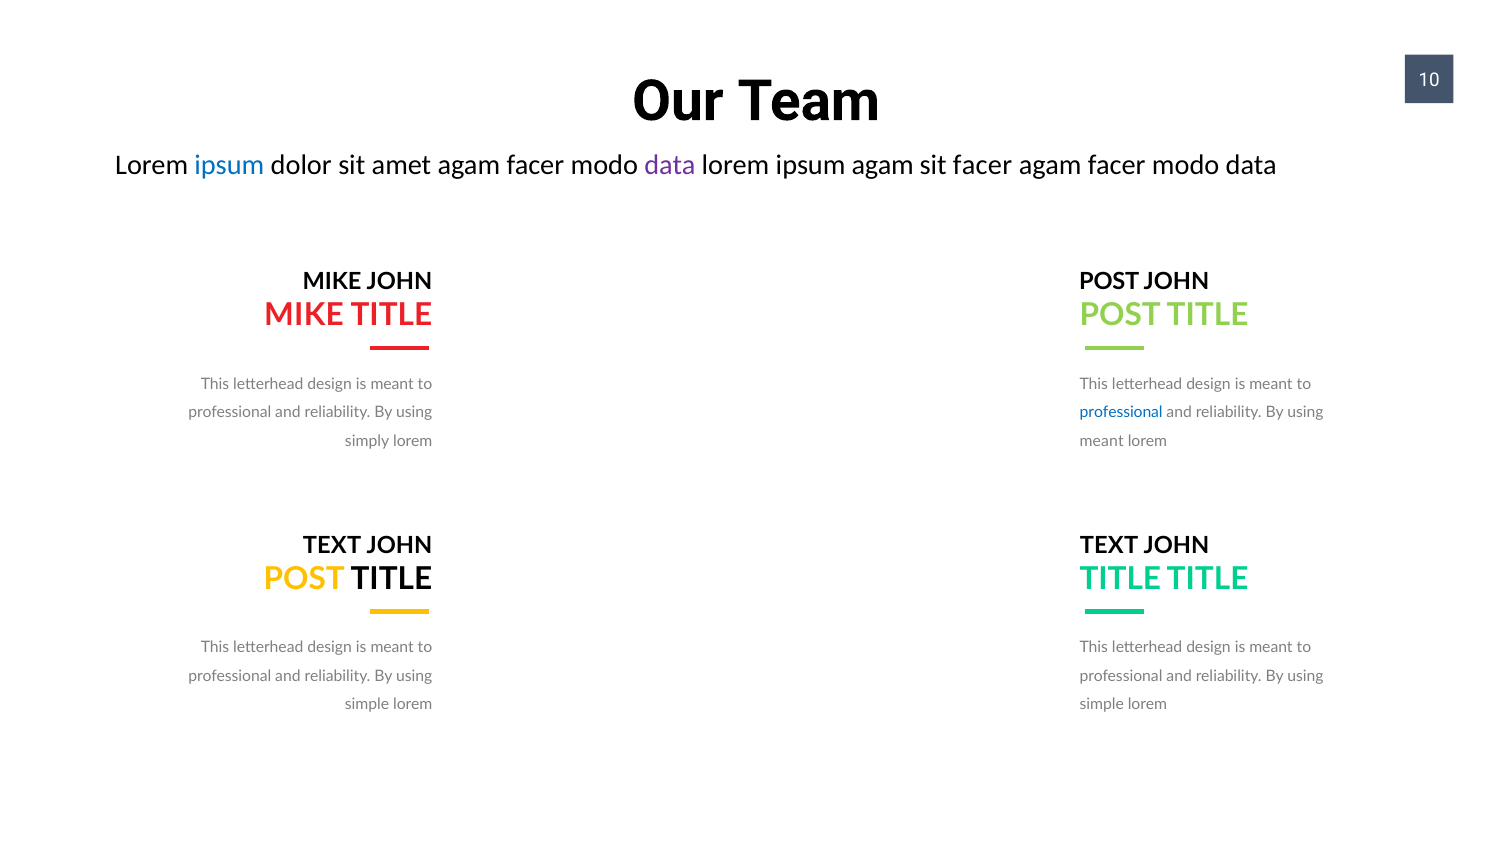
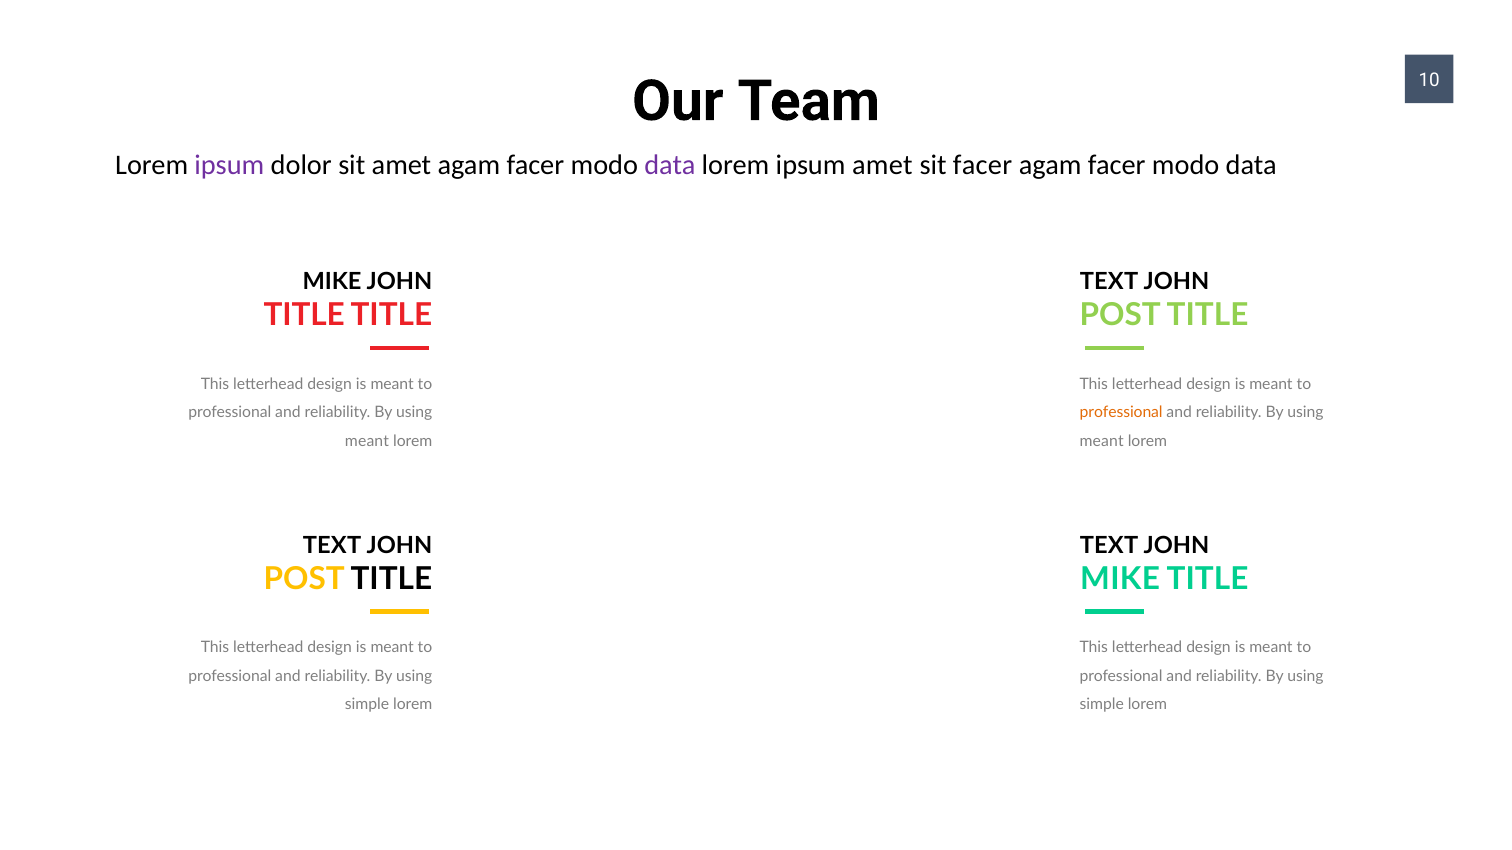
ipsum at (229, 165) colour: blue -> purple
ipsum agam: agam -> amet
POST at (1109, 282): POST -> TEXT
MIKE at (304, 316): MIKE -> TITLE
professional at (1121, 413) colour: blue -> orange
simply at (367, 441): simply -> meant
TITLE at (1120, 579): TITLE -> MIKE
